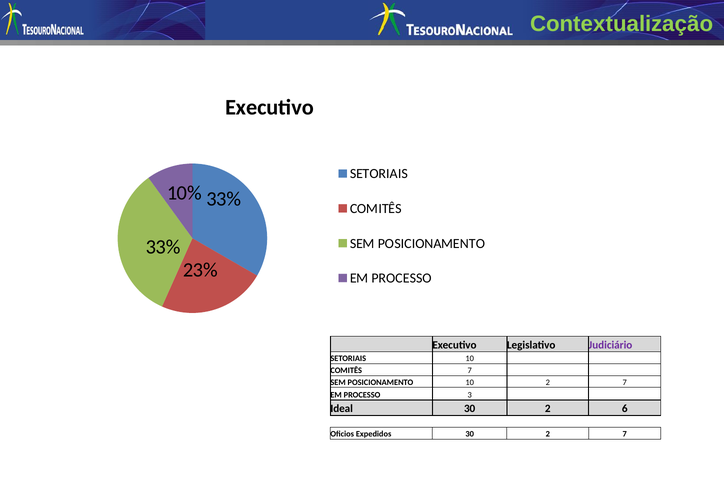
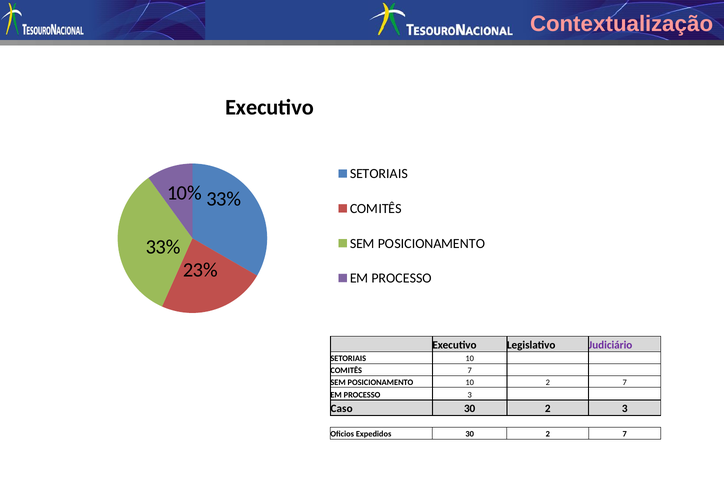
Contextualização colour: light green -> pink
Ideal: Ideal -> Caso
2 6: 6 -> 3
